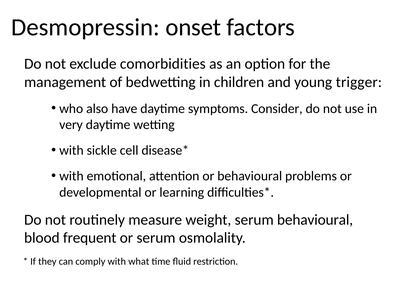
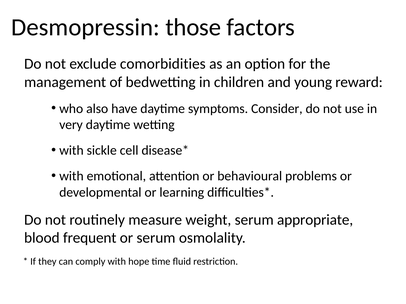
onset: onset -> those
trigger: trigger -> reward
serum behavioural: behavioural -> appropriate
what: what -> hope
